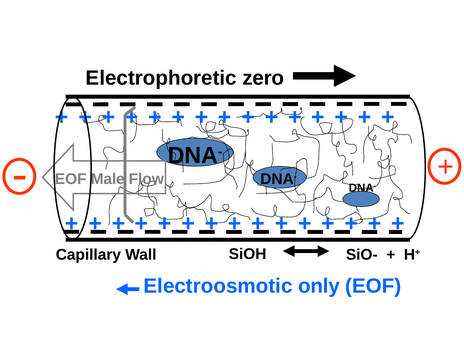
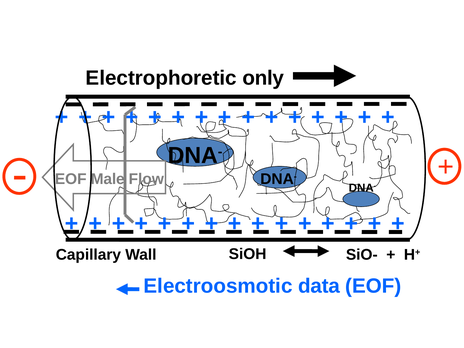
zero: zero -> only
only: only -> data
